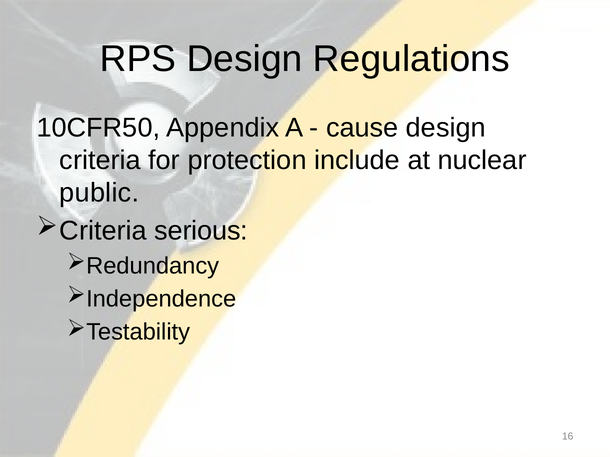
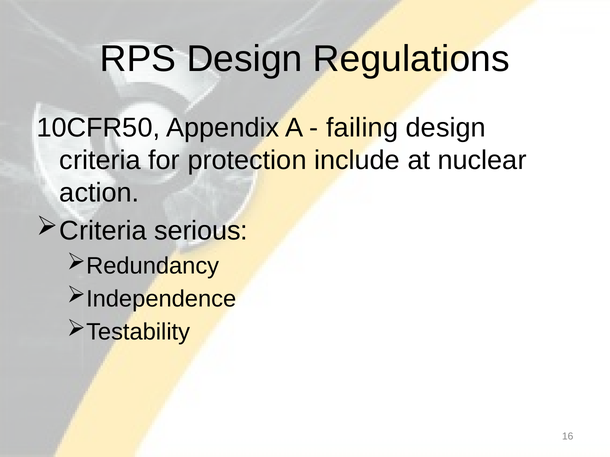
cause: cause -> failing
public: public -> action
